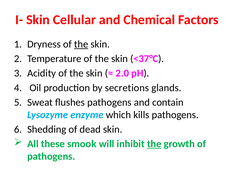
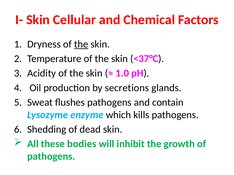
2.0: 2.0 -> 1.0
smook: smook -> bodies
the at (154, 144) underline: present -> none
